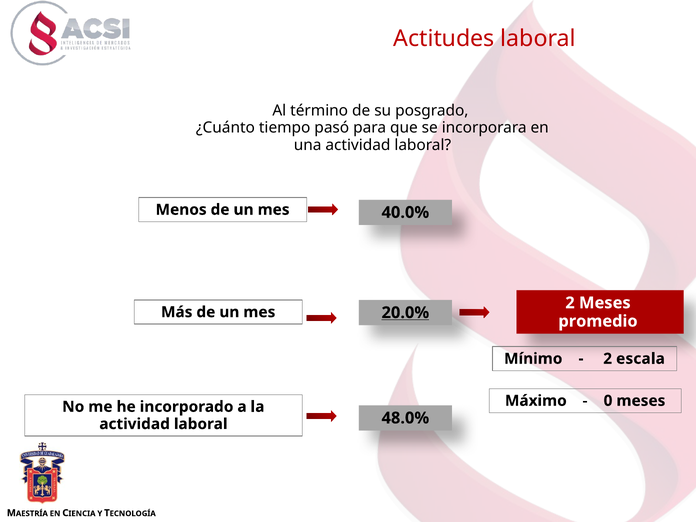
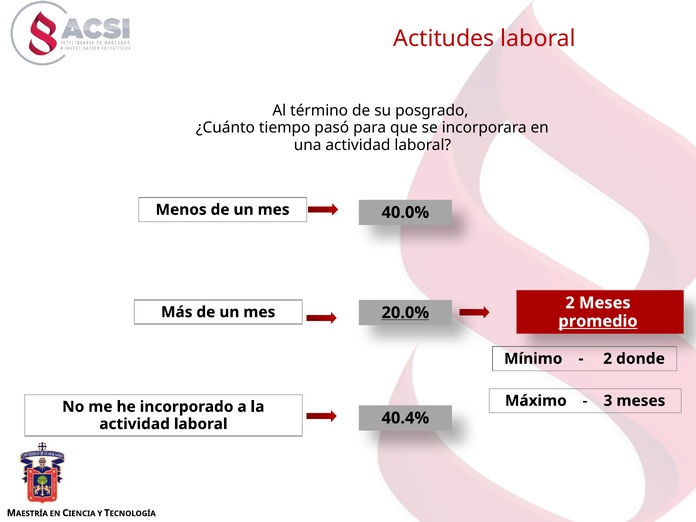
promedio underline: none -> present
escala: escala -> donde
0: 0 -> 3
48.0%: 48.0% -> 40.4%
